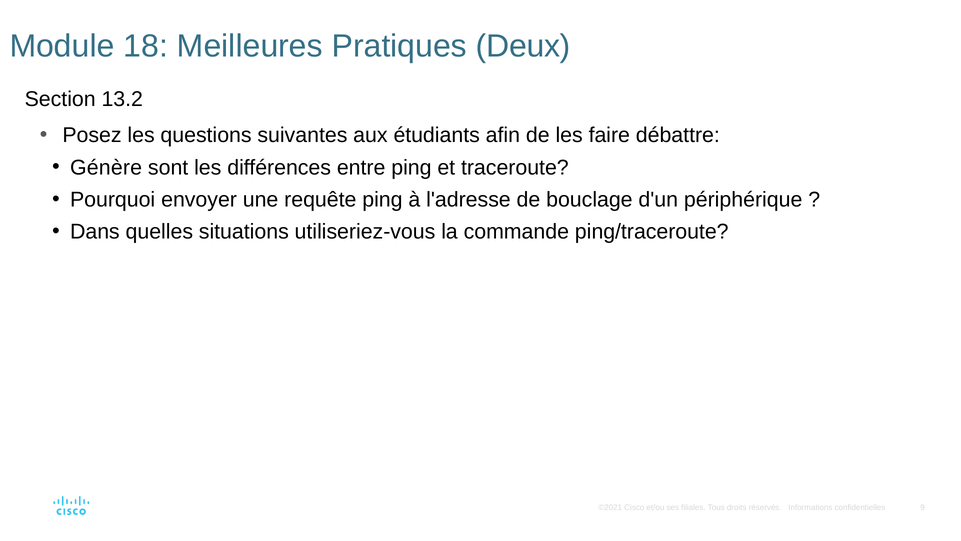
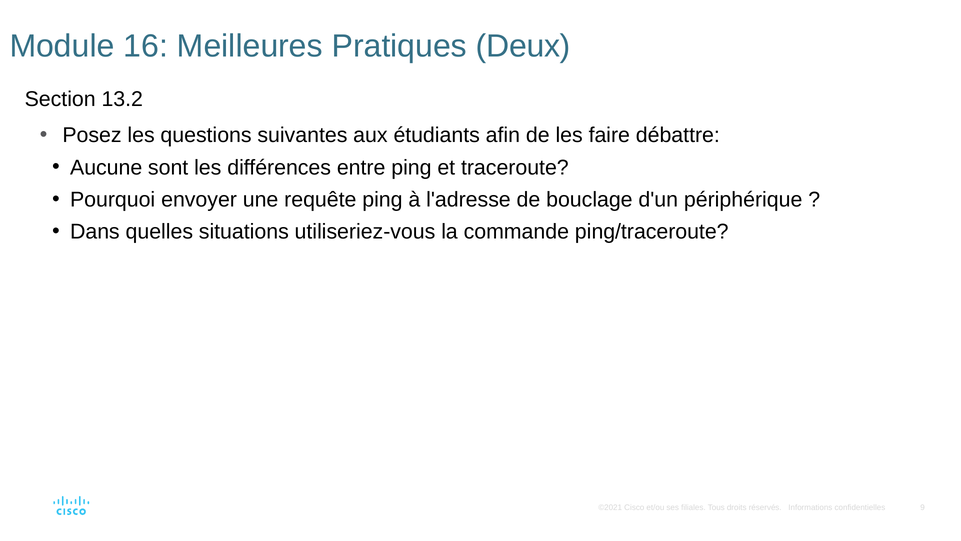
18: 18 -> 16
Génère: Génère -> Aucune
